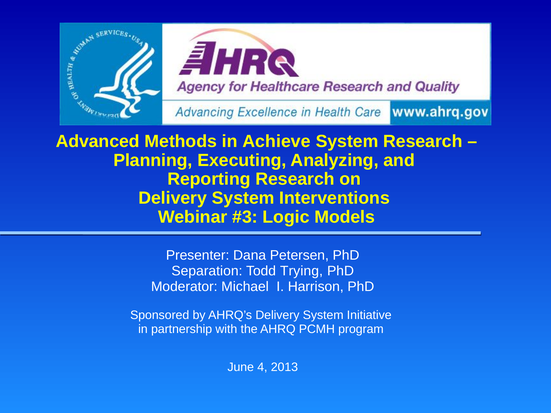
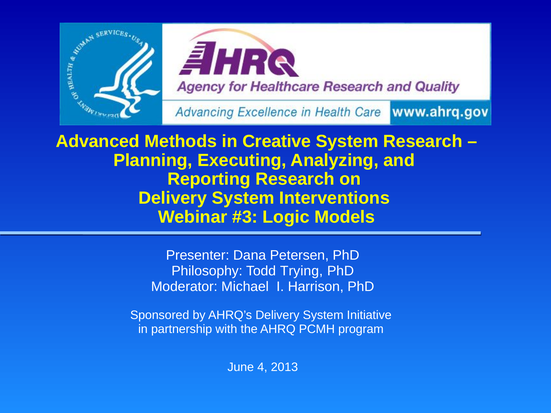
Achieve: Achieve -> Creative
Separation: Separation -> Philosophy
